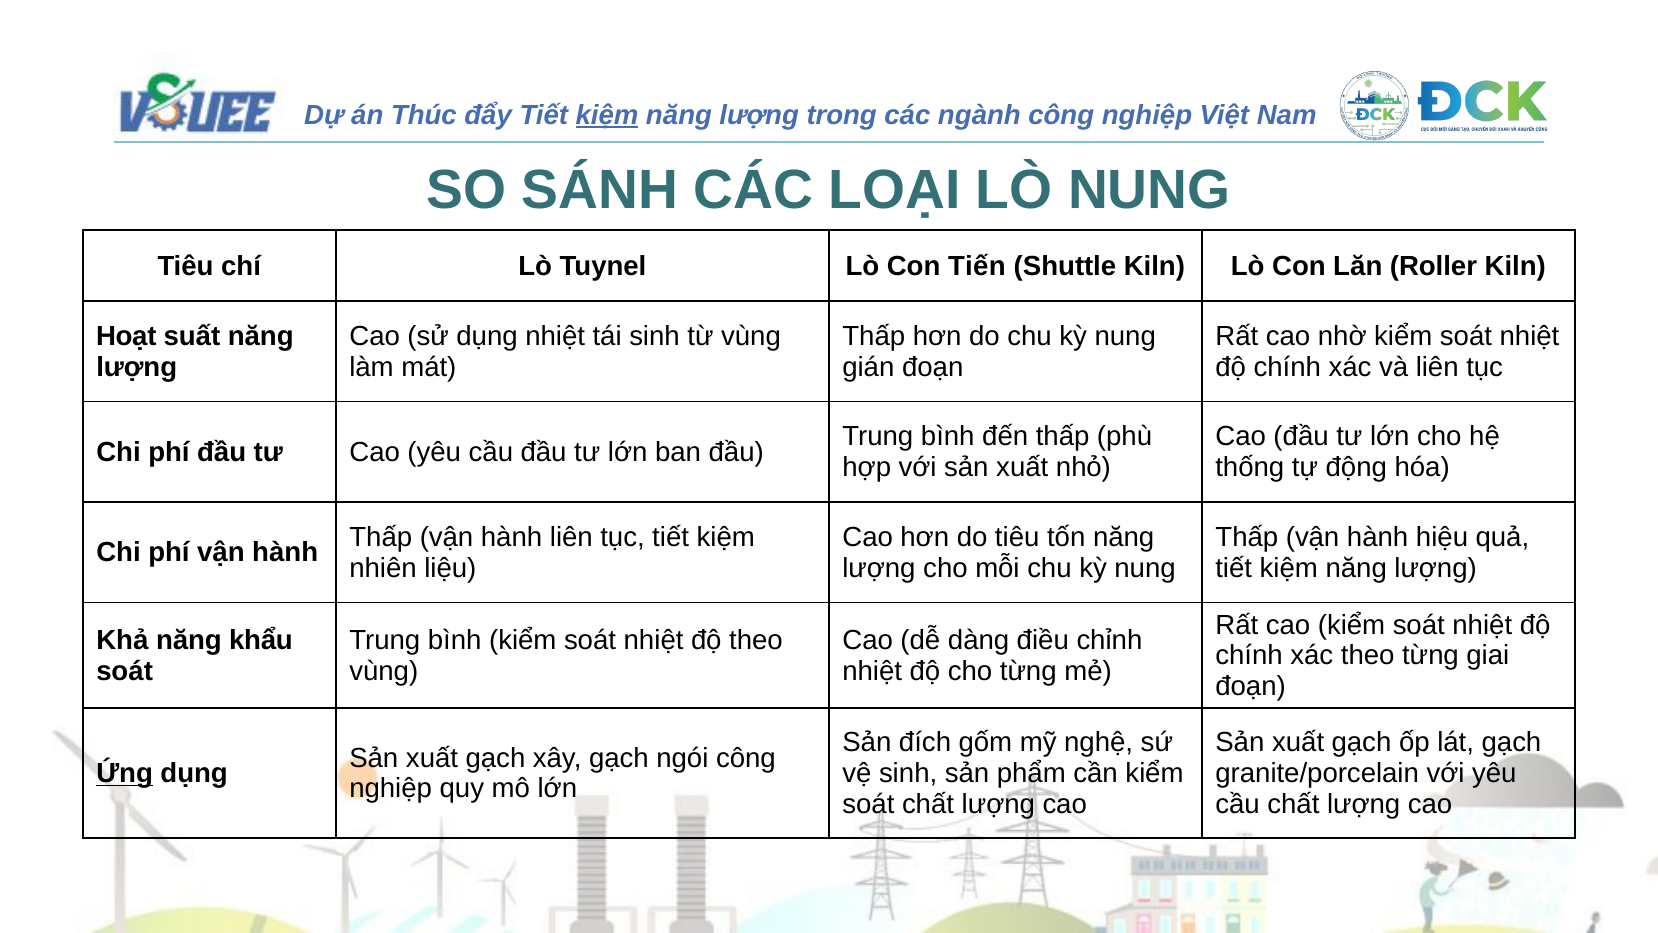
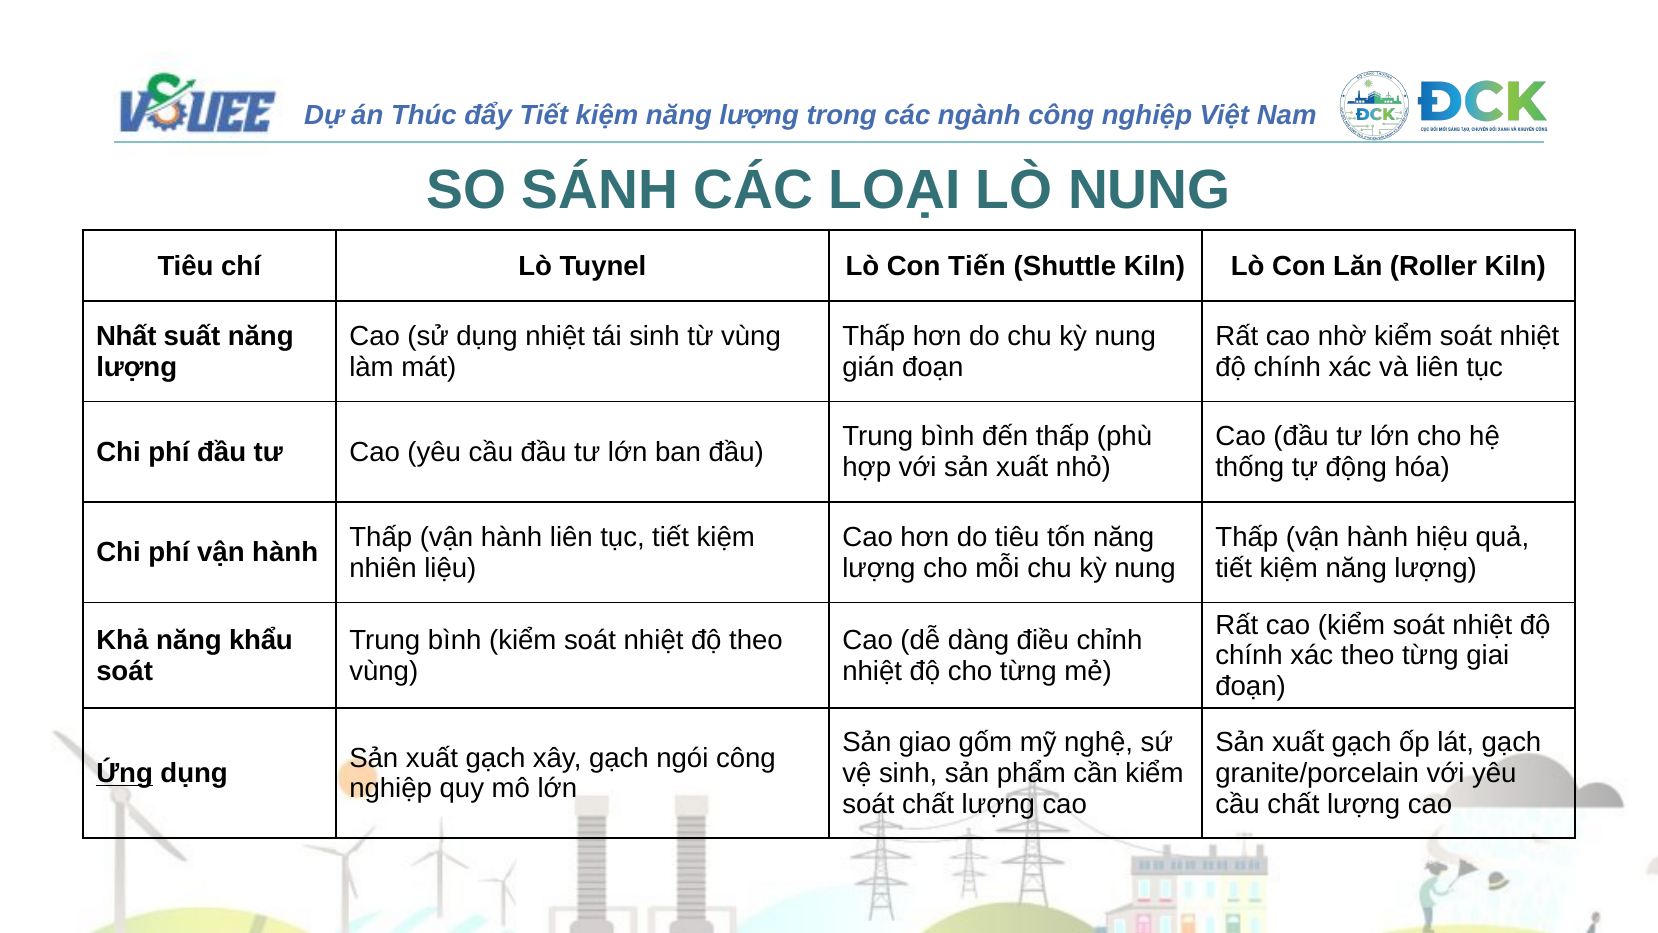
kiệm at (607, 115) underline: present -> none
Hoạt: Hoạt -> Nhất
đích: đích -> giao
